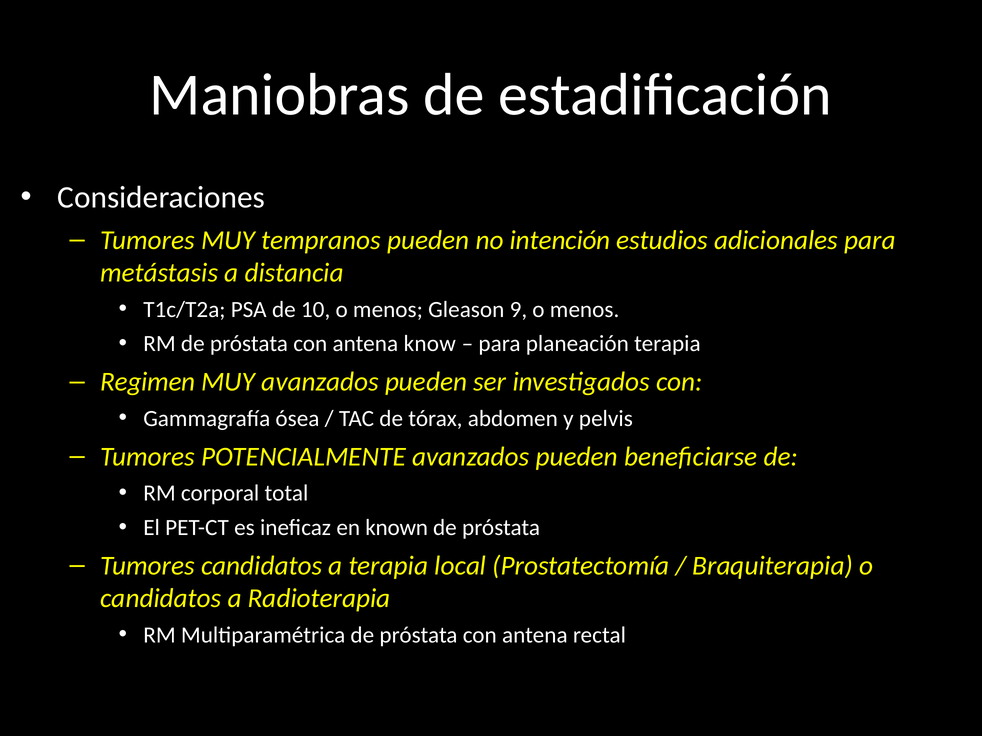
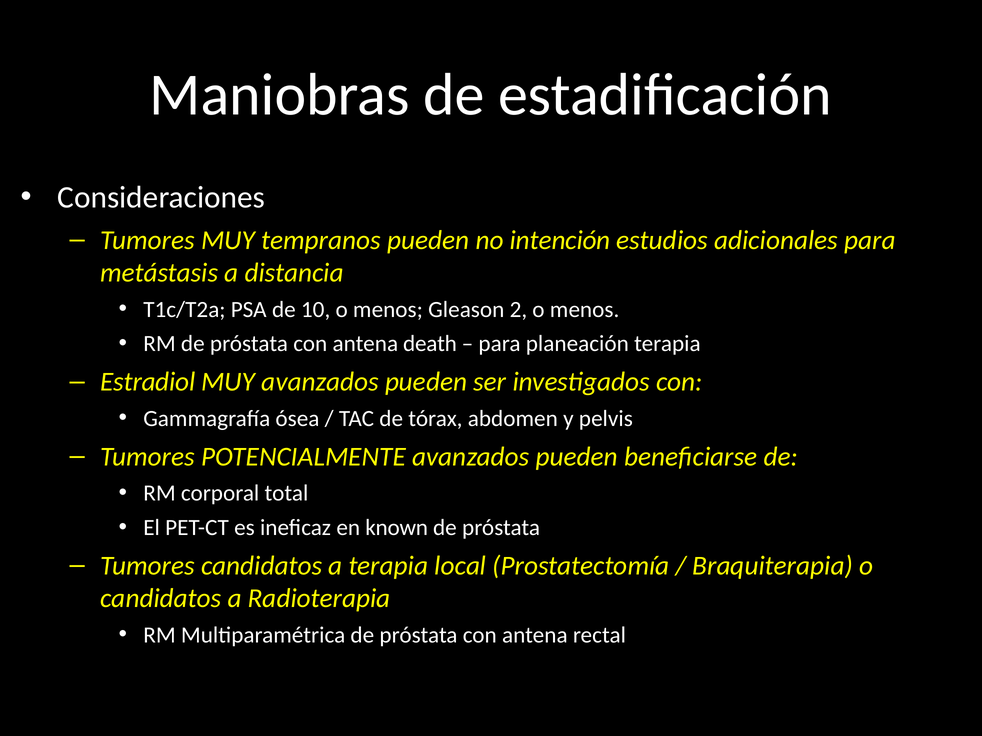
9: 9 -> 2
know: know -> death
Regimen: Regimen -> Estradiol
